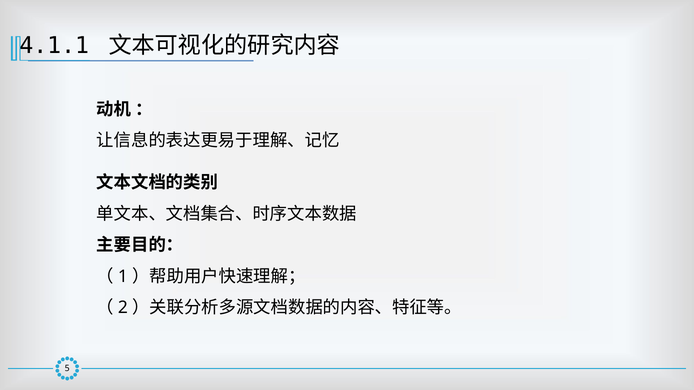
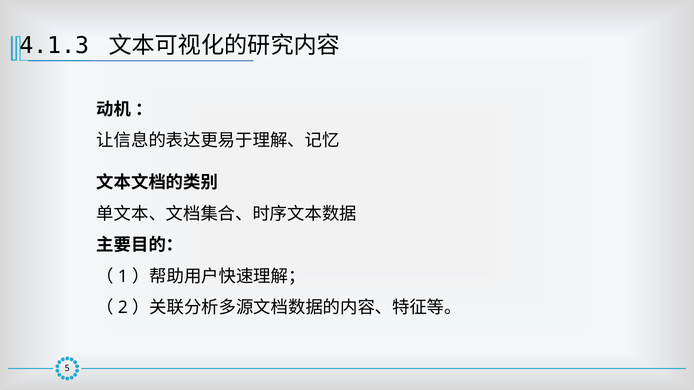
4.1.1: 4.1.1 -> 4.1.3
